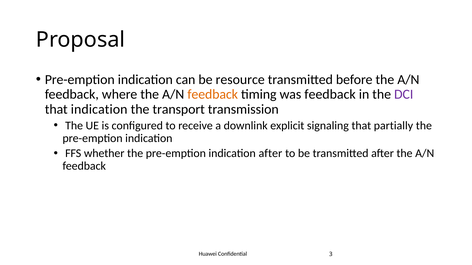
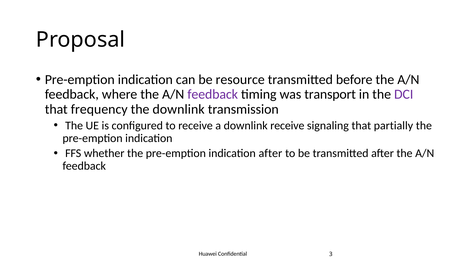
feedback at (213, 95) colour: orange -> purple
was feedback: feedback -> transport
that indication: indication -> frequency
the transport: transport -> downlink
downlink explicit: explicit -> receive
